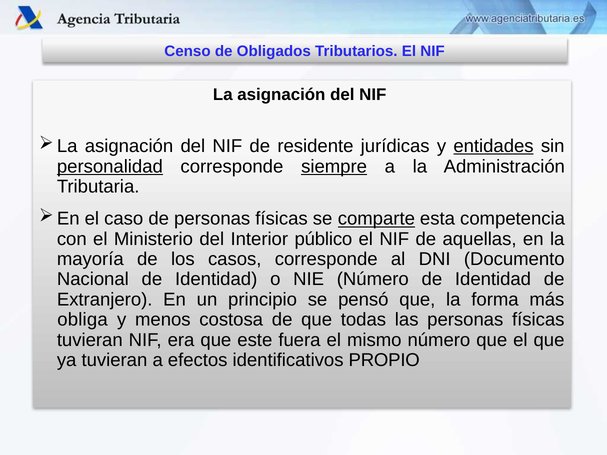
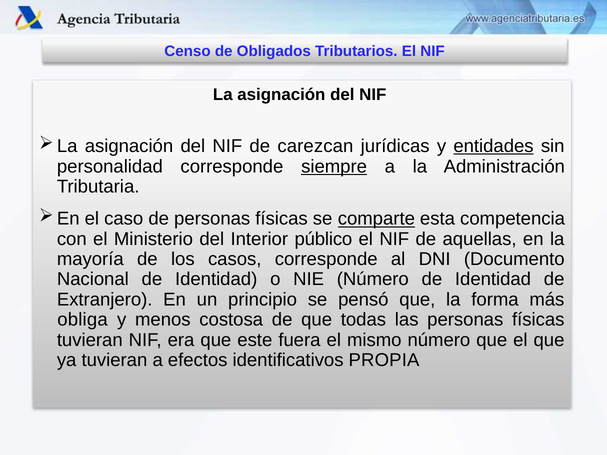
residente: residente -> carezcan
personalidad underline: present -> none
PROPIO: PROPIO -> PROPIA
